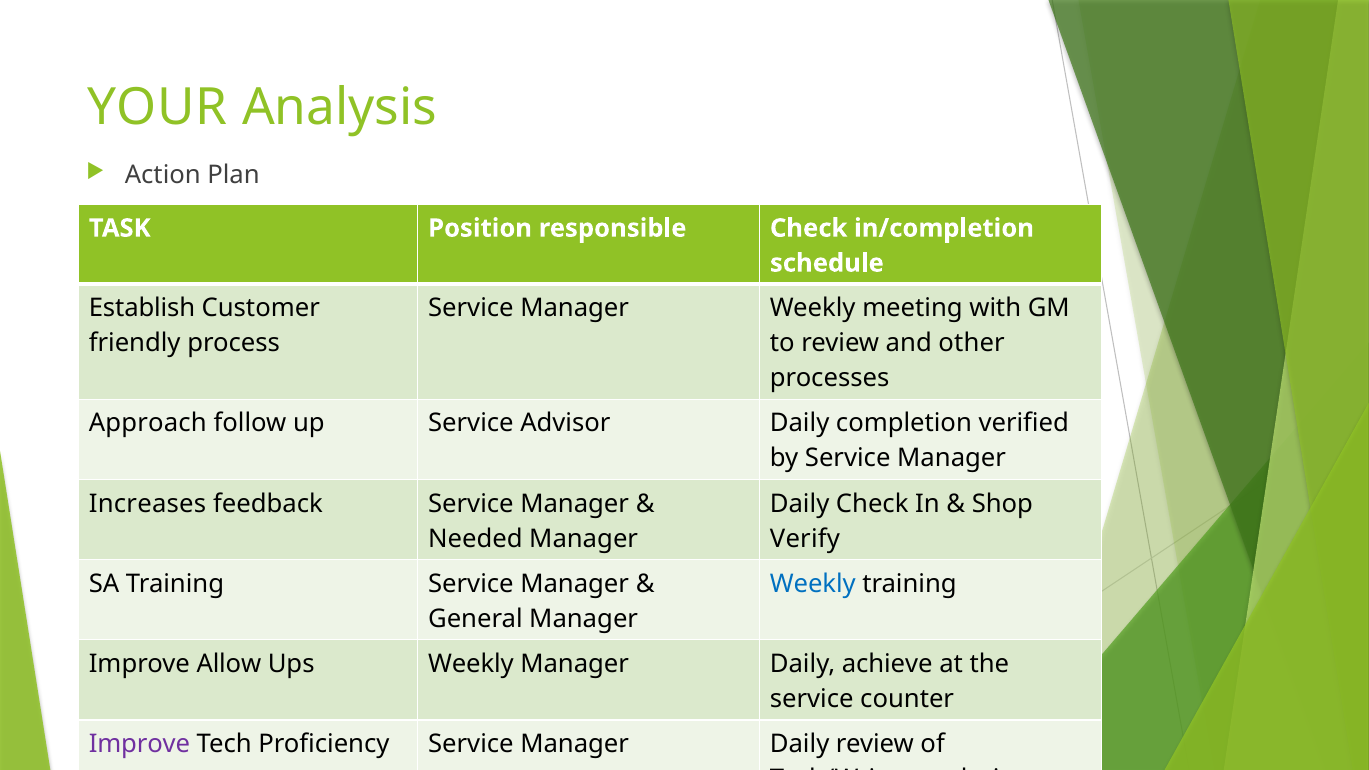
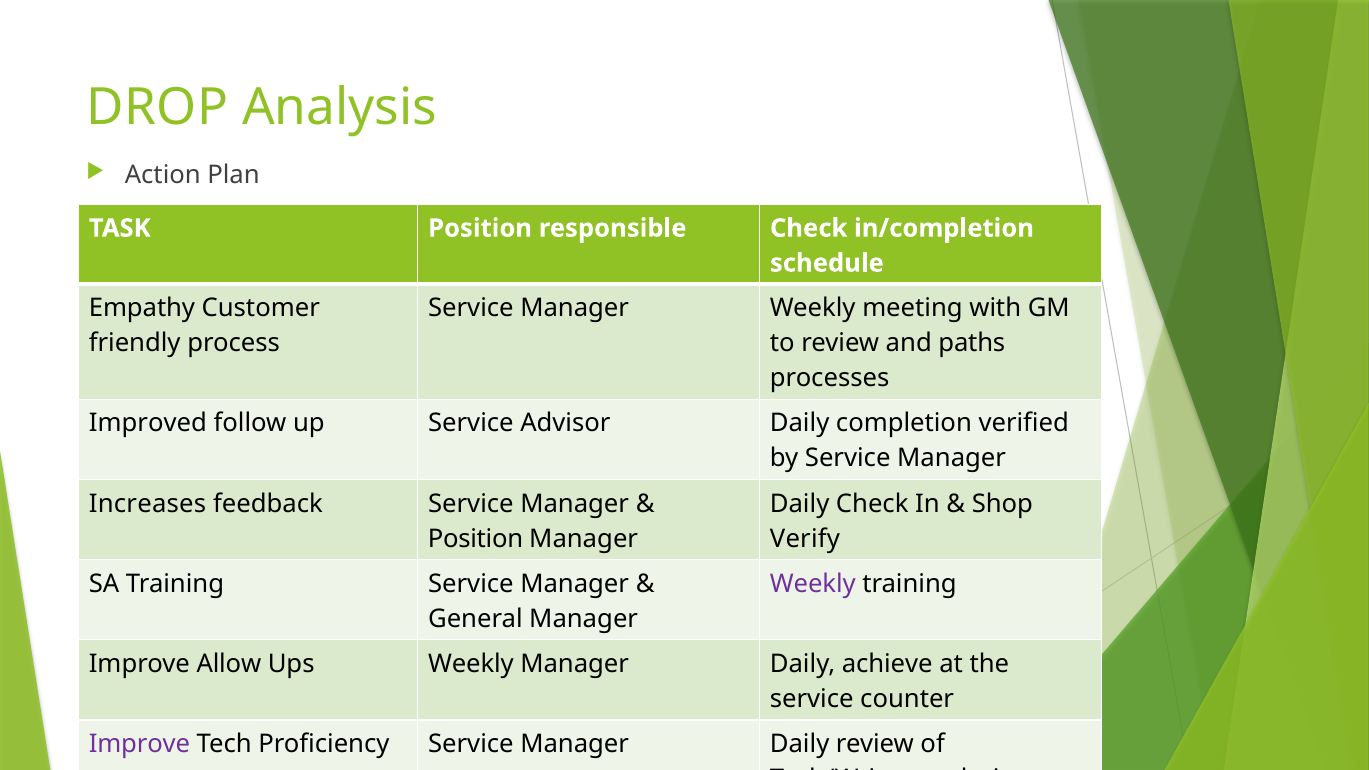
YOUR: YOUR -> DROP
Establish: Establish -> Empathy
other: other -> paths
Approach: Approach -> Improved
Needed at (475, 539): Needed -> Position
Weekly at (813, 584) colour: blue -> purple
